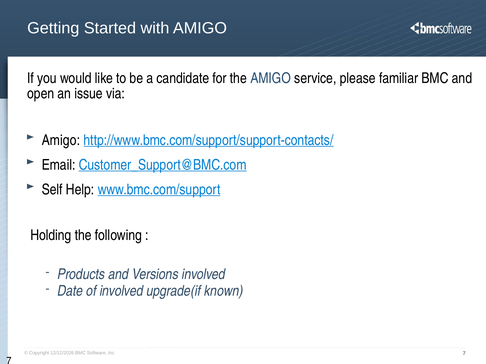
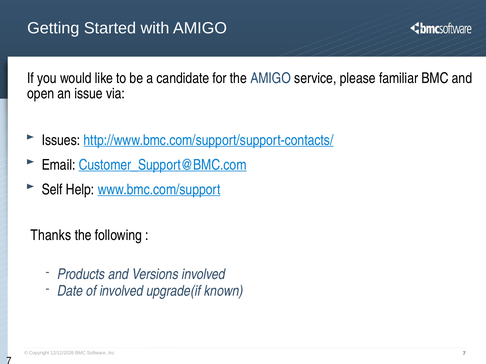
Amigo at (61, 140): Amigo -> Issues
Holding: Holding -> Thanks
